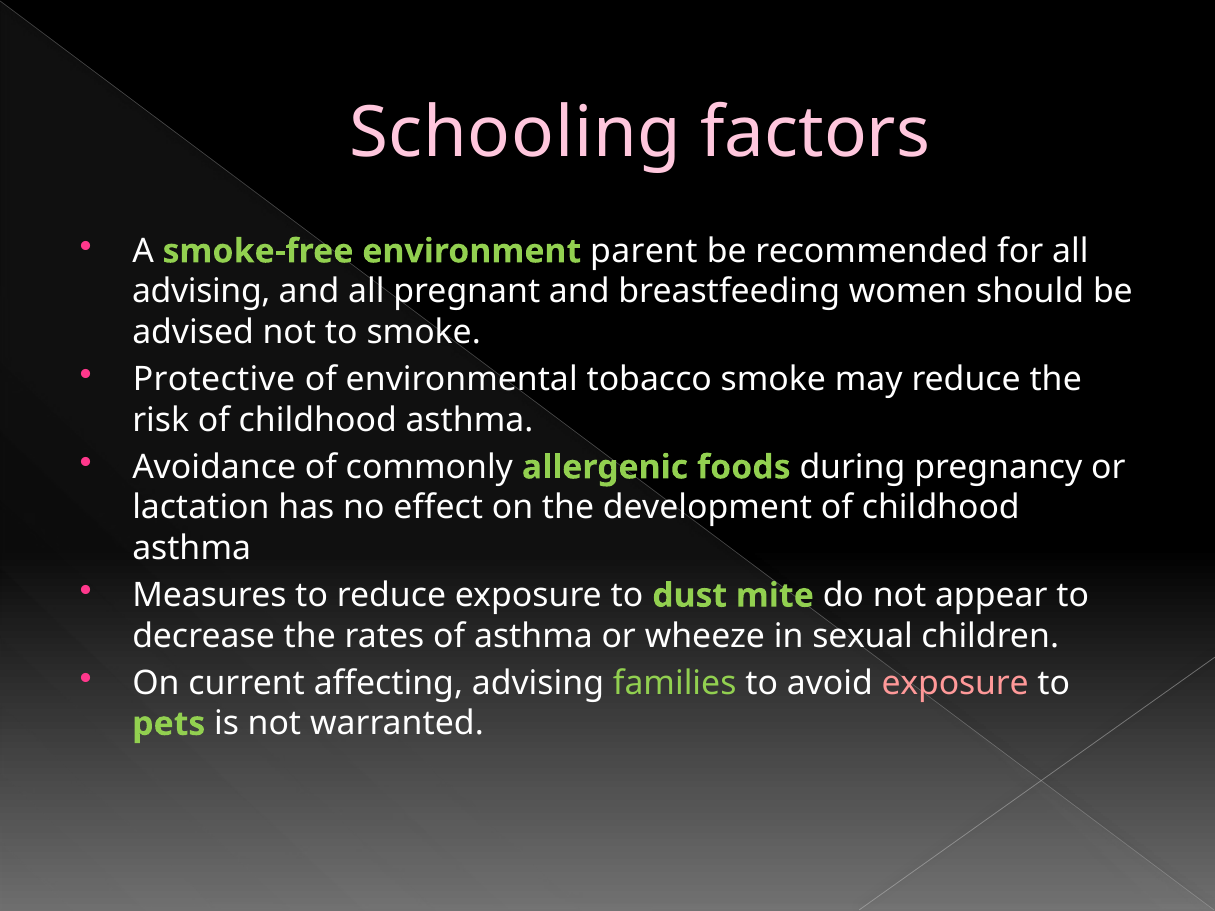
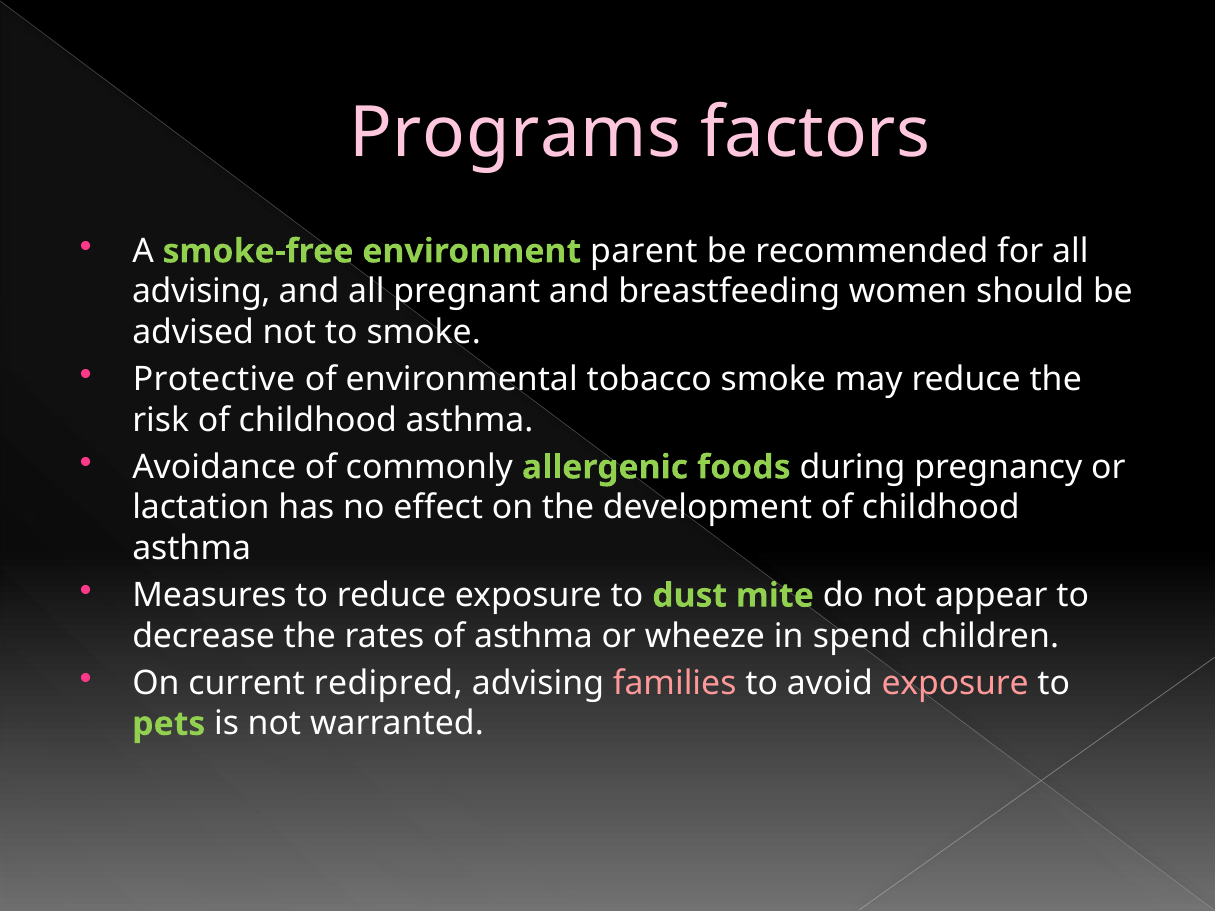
Schooling: Schooling -> Programs
sexual: sexual -> spend
affecting: affecting -> redipred
families colour: light green -> pink
